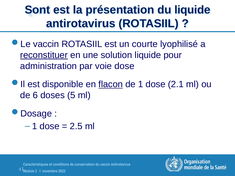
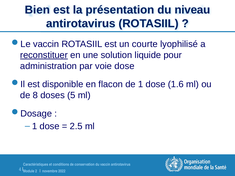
Sont: Sont -> Bien
du liquide: liquide -> niveau
flacon underline: present -> none
2.1: 2.1 -> 1.6
6: 6 -> 8
